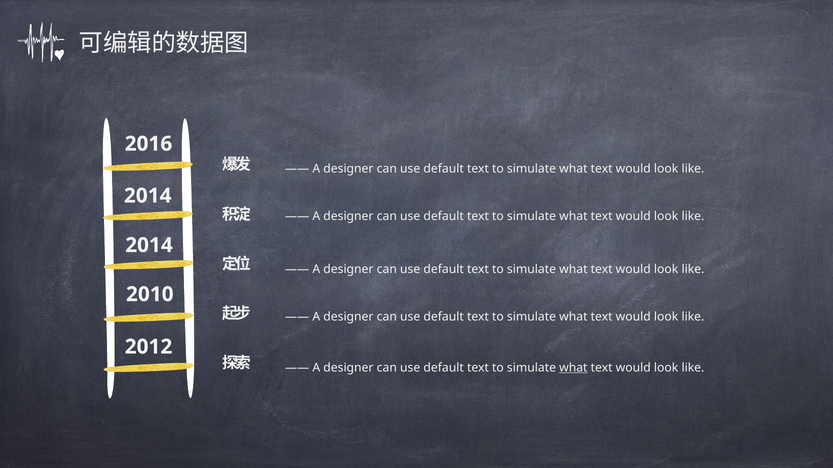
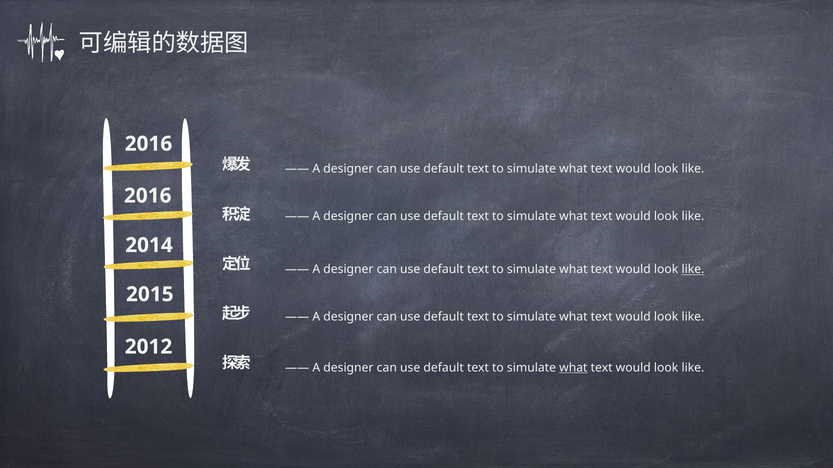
2014 at (148, 196): 2014 -> 2016
like at (693, 270) underline: none -> present
2010: 2010 -> 2015
